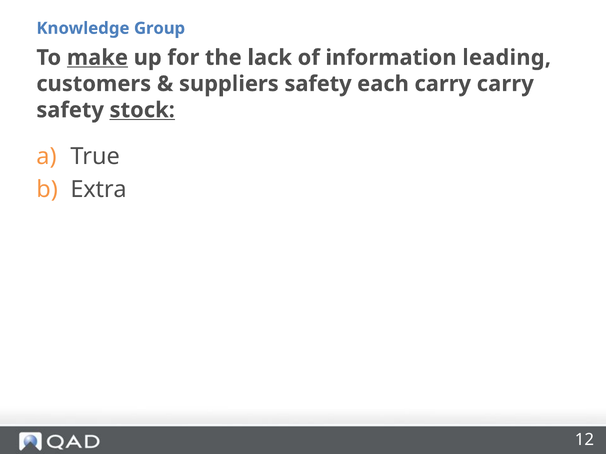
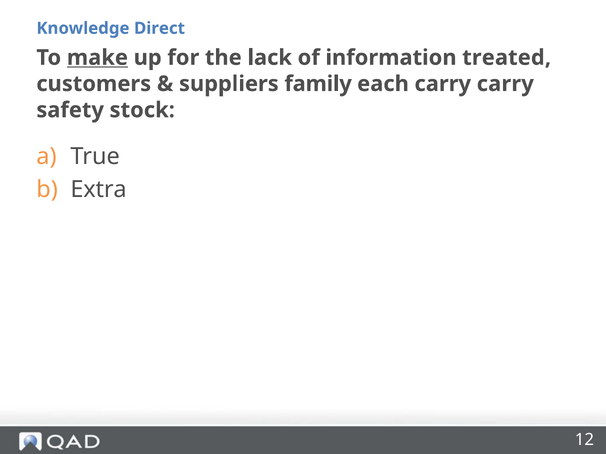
Group: Group -> Direct
leading: leading -> treated
suppliers safety: safety -> family
stock underline: present -> none
